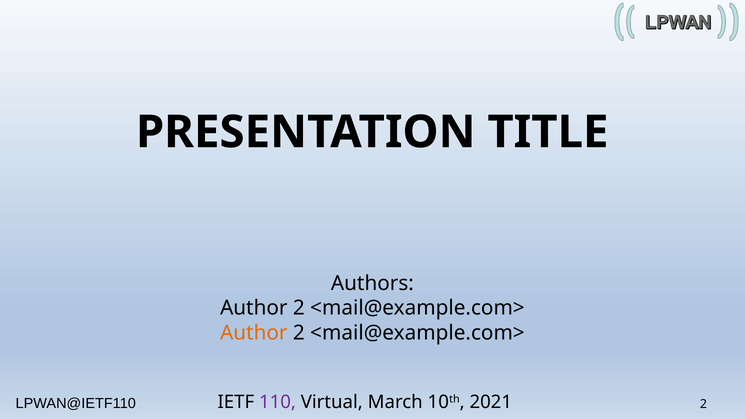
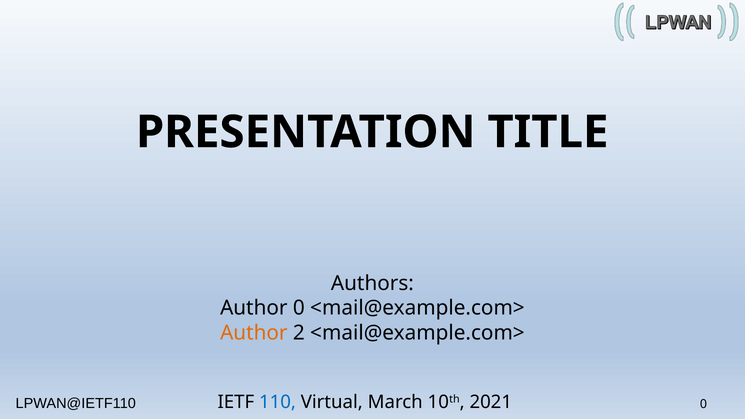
2 at (299, 308): 2 -> 0
110 colour: purple -> blue
2 at (704, 404): 2 -> 0
